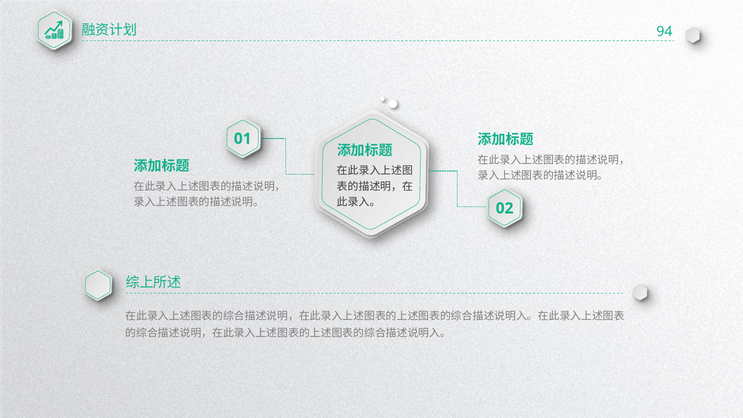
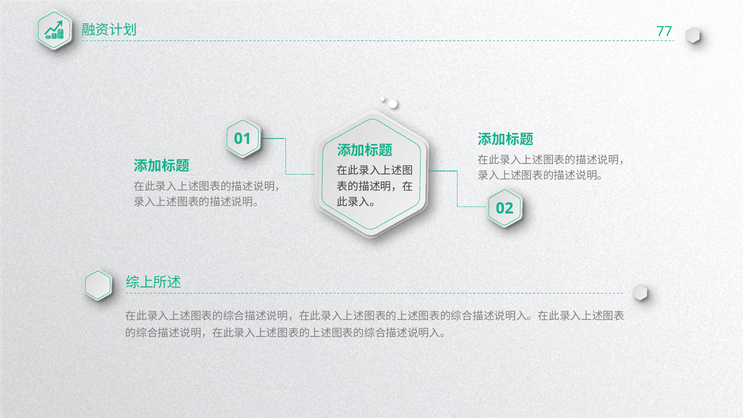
94: 94 -> 77
